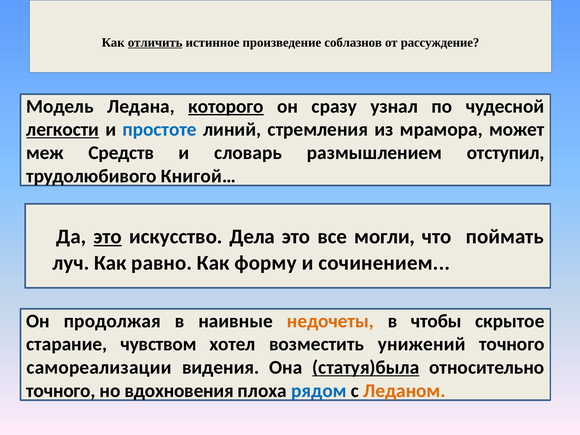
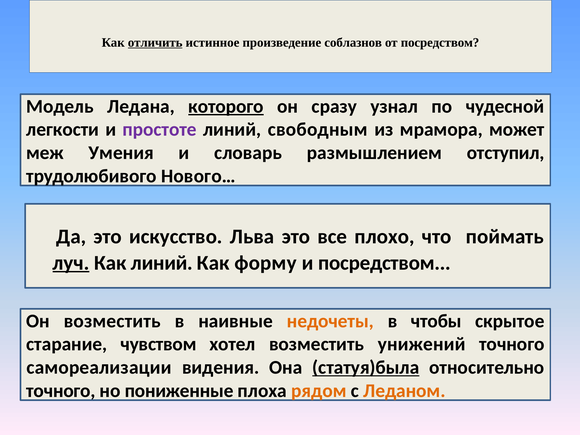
от рассуждение: рассуждение -> посредством
легкости underline: present -> none
простоте colour: blue -> purple
стремления: стремления -> свободным
Средств: Средств -> Умения
Книгой…: Книгой… -> Нового…
это at (108, 237) underline: present -> none
Дела: Дела -> Льва
могли: могли -> плохо
луч underline: none -> present
Как равно: равно -> линий
и сочинением: сочинением -> посредством
Он продолжая: продолжая -> возместить
вдохновения: вдохновения -> пониженные
рядом colour: blue -> orange
